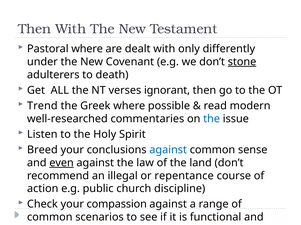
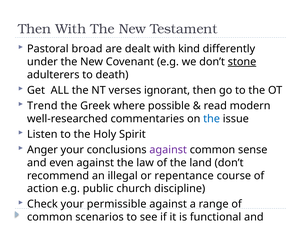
Pastoral where: where -> broad
only: only -> kind
Breed: Breed -> Anger
against at (168, 150) colour: blue -> purple
even underline: present -> none
compassion: compassion -> permissible
